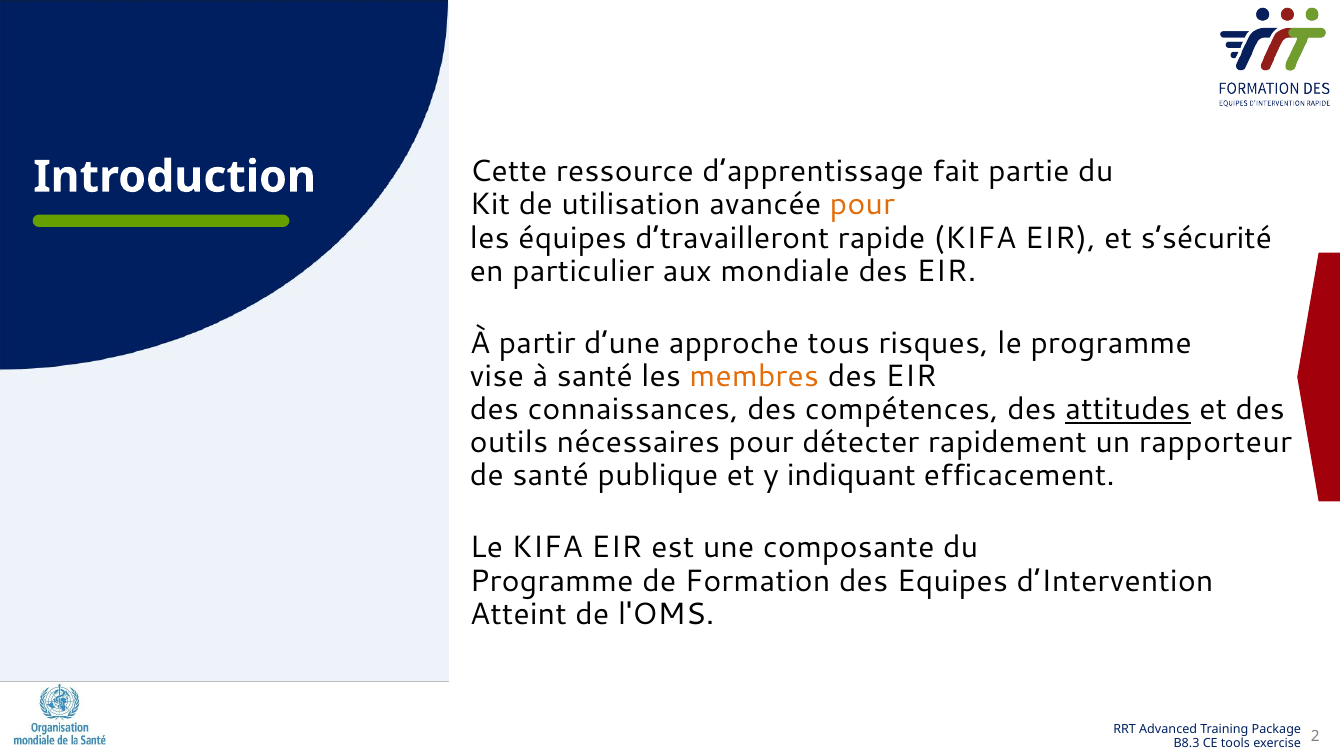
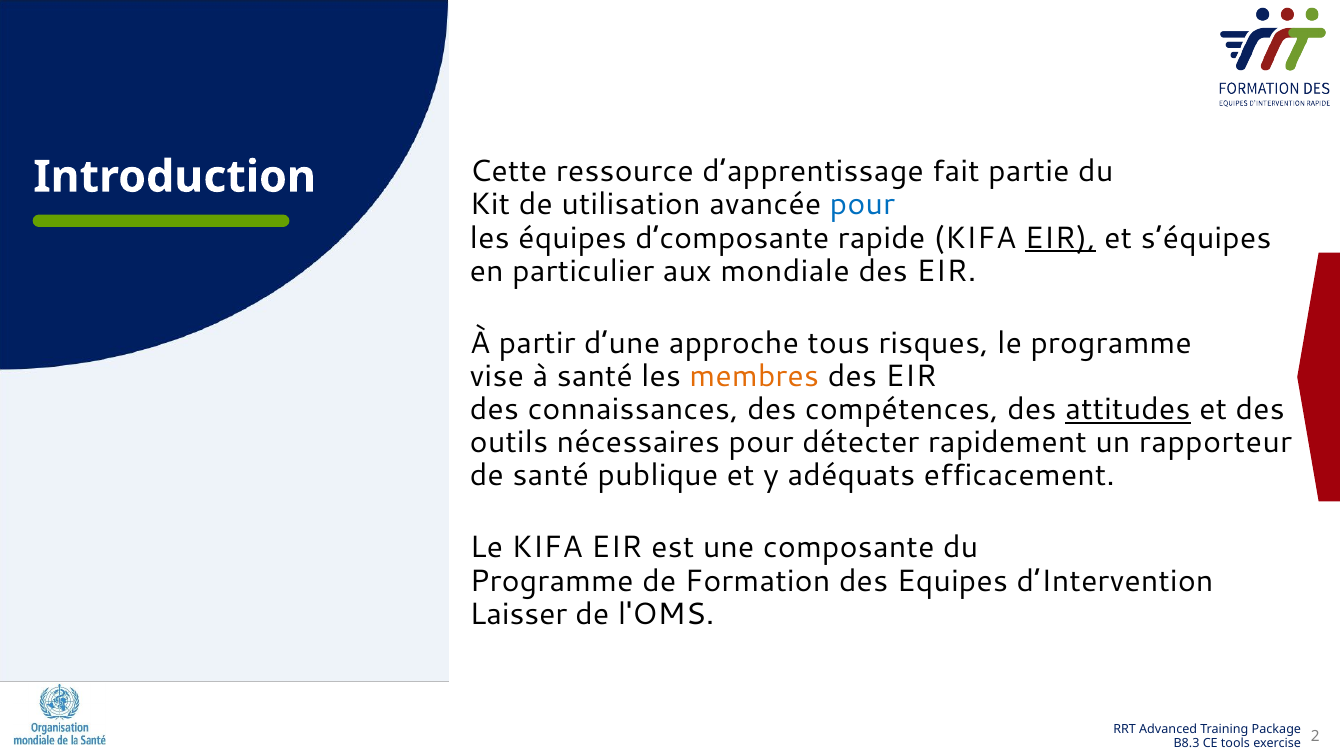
pour at (862, 205) colour: orange -> blue
d’travailleront: d’travailleront -> d’composante
EIR at (1060, 238) underline: none -> present
s’sécurité: s’sécurité -> s’équipes
indiquant: indiquant -> adéquats
Atteint: Atteint -> Laisser
